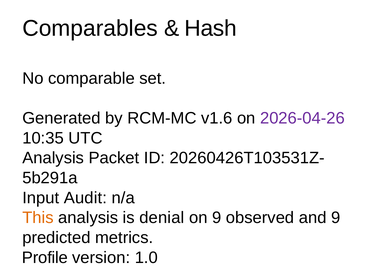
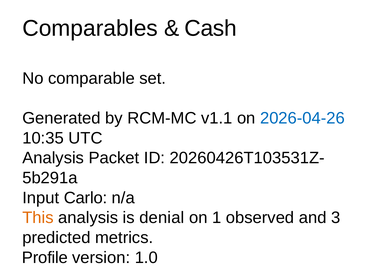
Hash: Hash -> Cash
v1.6: v1.6 -> v1.1
2026-04-26 colour: purple -> blue
Audit: Audit -> Carlo
on 9: 9 -> 1
and 9: 9 -> 3
